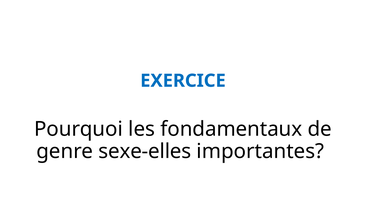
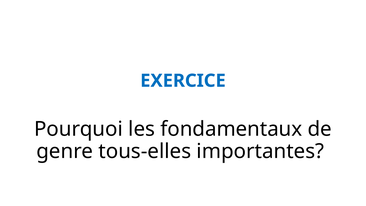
sexe-elles: sexe-elles -> tous-elles
